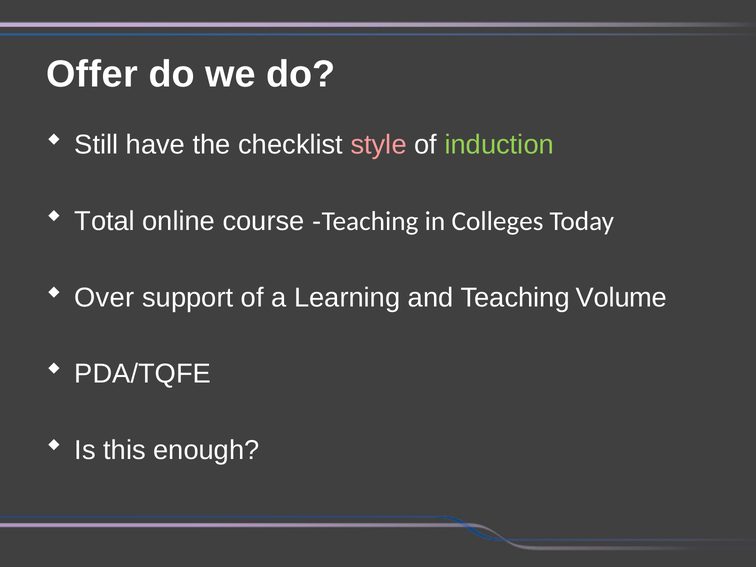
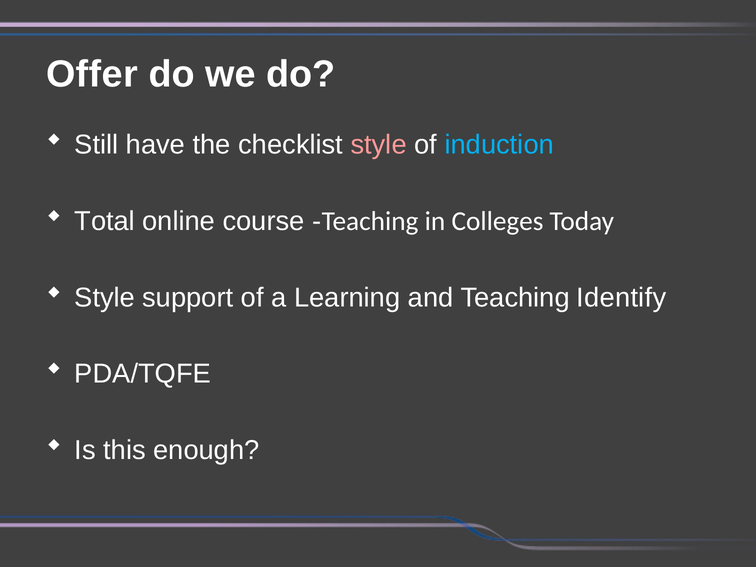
induction colour: light green -> light blue
Over at (104, 298): Over -> Style
Volume: Volume -> Identify
